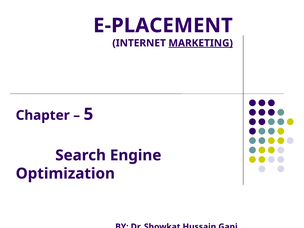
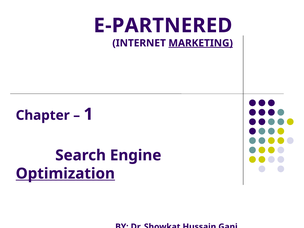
E-PLACEMENT: E-PLACEMENT -> E-PARTNERED
5: 5 -> 1
Optimization underline: none -> present
